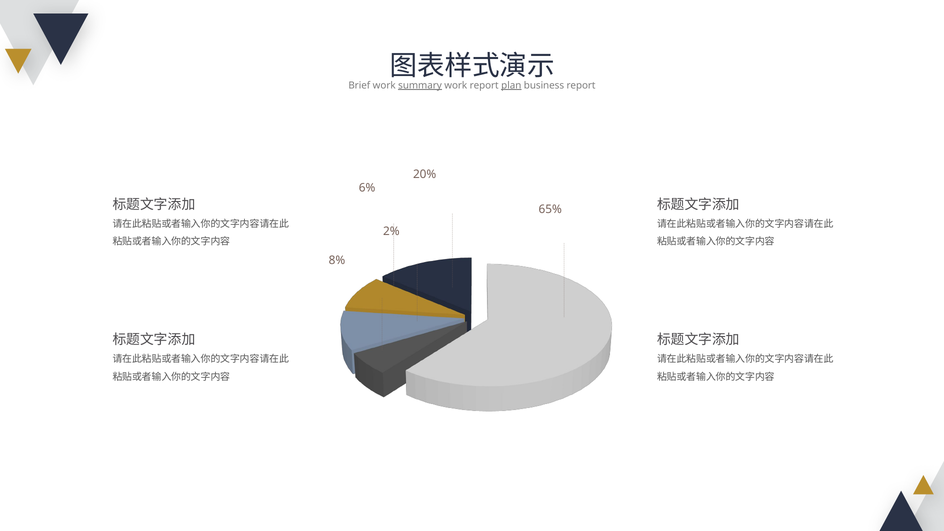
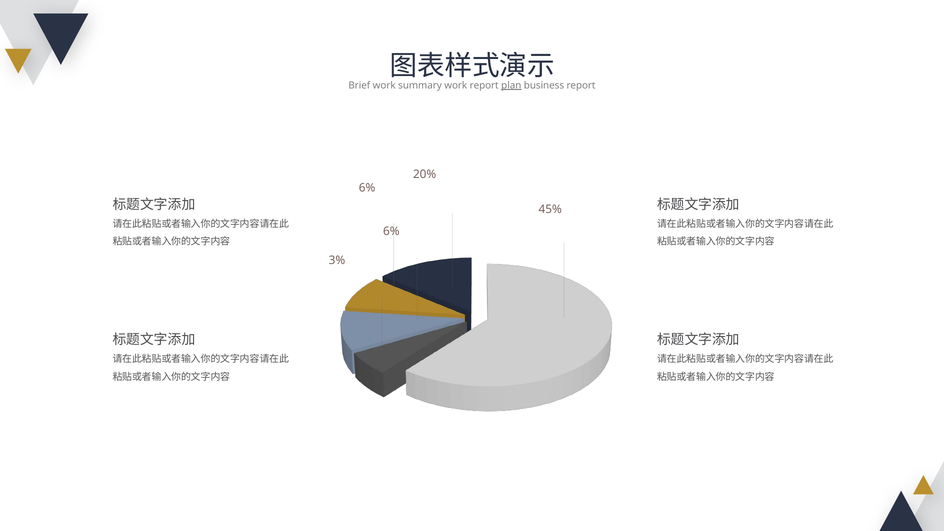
summary underline: present -> none
65%: 65% -> 45%
2% at (391, 232): 2% -> 6%
8%: 8% -> 3%
